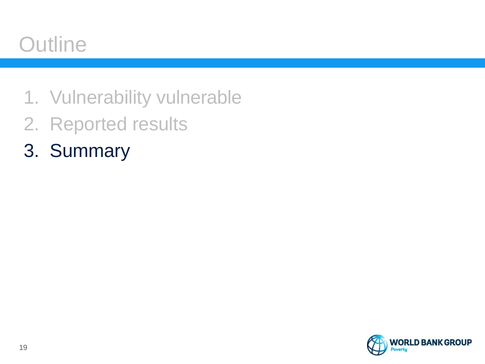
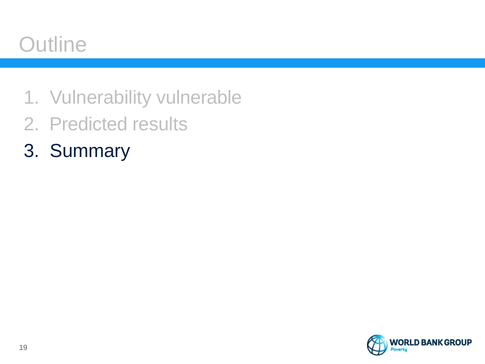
Reported: Reported -> Predicted
